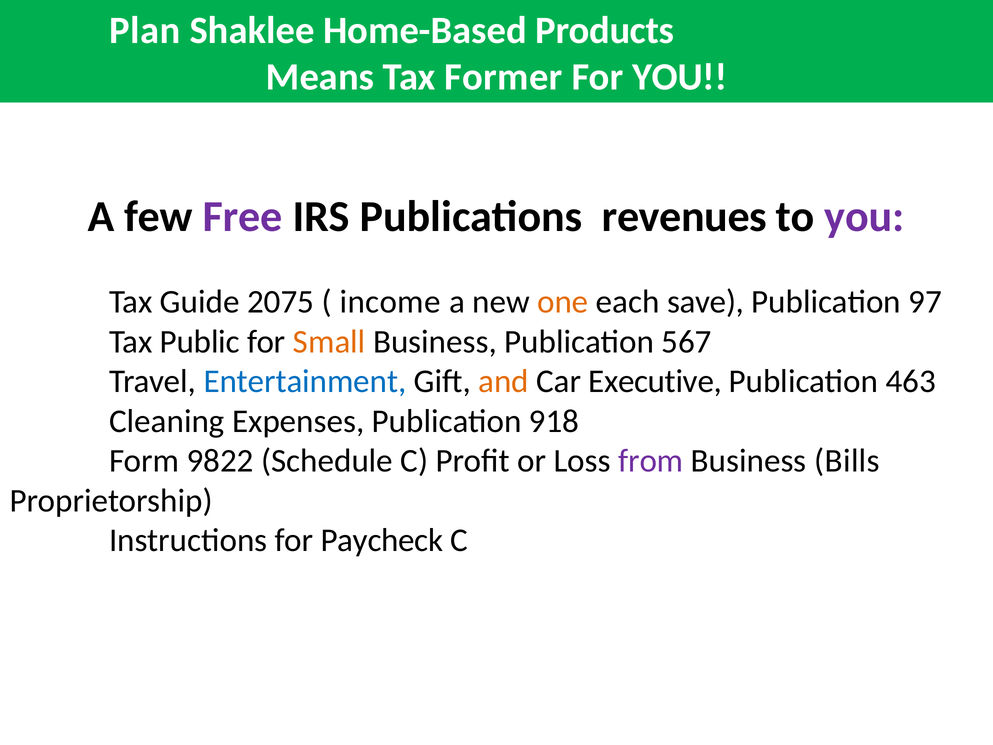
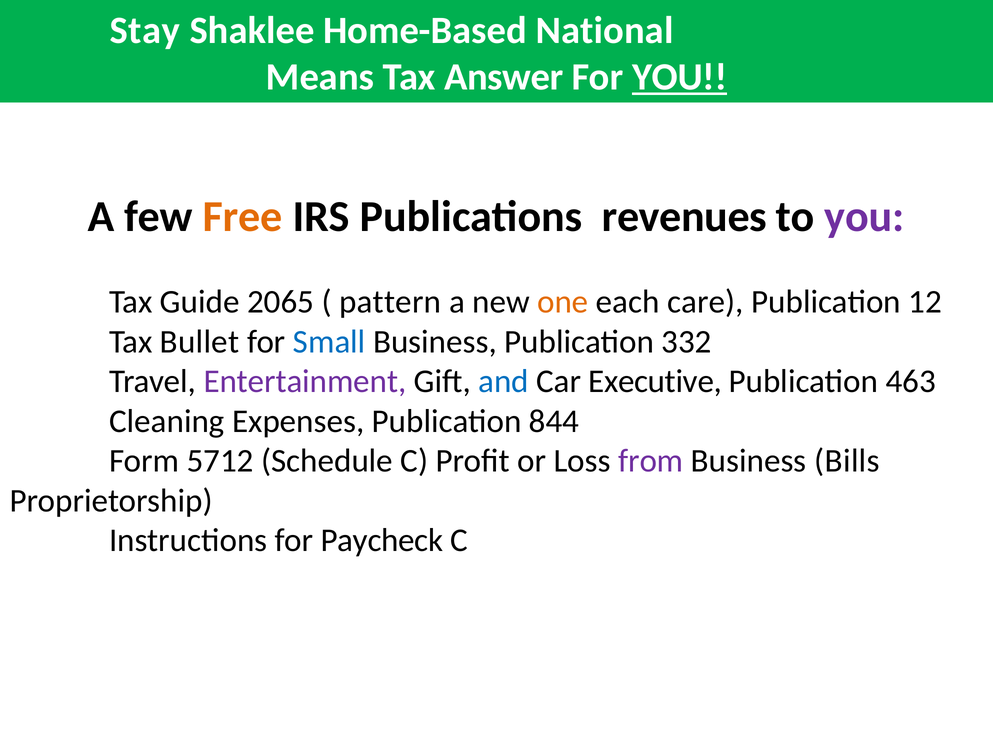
Plan: Plan -> Stay
Products: Products -> National
Former: Former -> Answer
YOU at (680, 77) underline: none -> present
Free colour: purple -> orange
2075: 2075 -> 2065
income: income -> pattern
save: save -> care
97: 97 -> 12
Public: Public -> Bullet
Small colour: orange -> blue
567: 567 -> 332
Entertainment colour: blue -> purple
and colour: orange -> blue
918: 918 -> 844
9822: 9822 -> 5712
